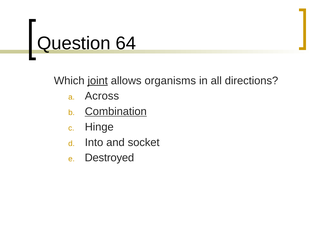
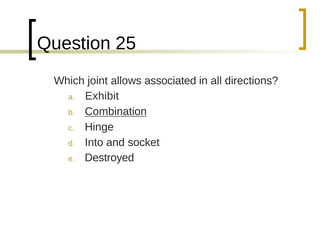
64: 64 -> 25
joint underline: present -> none
organisms: organisms -> associated
Across: Across -> Exhibit
